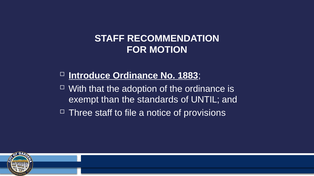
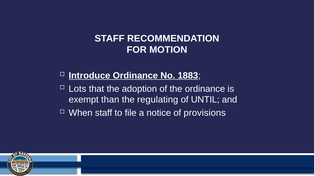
With: With -> Lots
standards: standards -> regulating
Three: Three -> When
